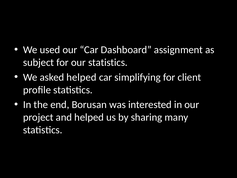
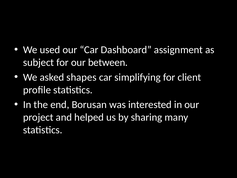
our statistics: statistics -> between
asked helped: helped -> shapes
